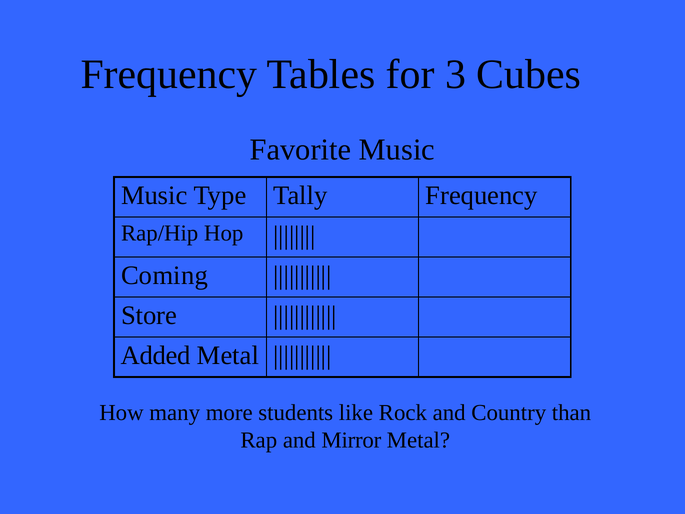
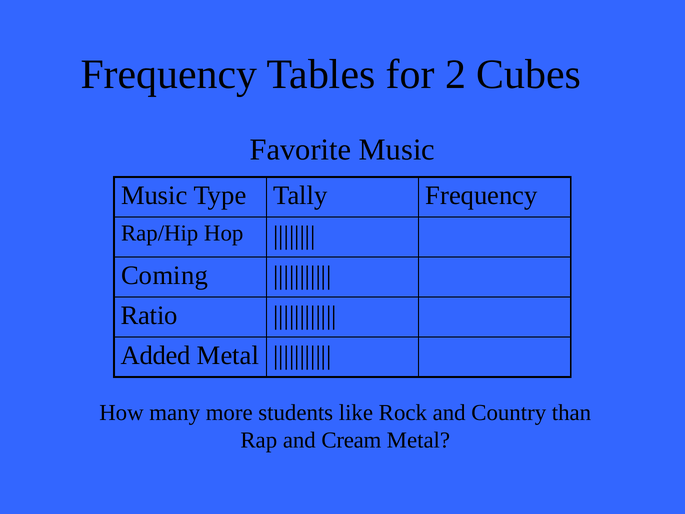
3: 3 -> 2
Store: Store -> Ratio
Mirror: Mirror -> Cream
